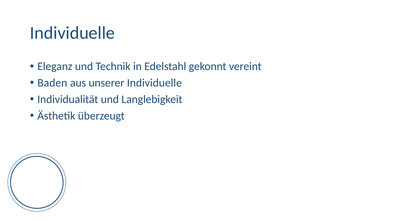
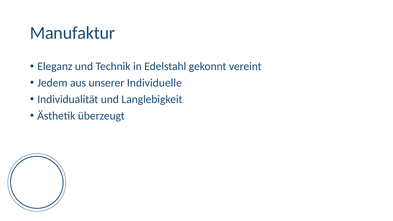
Individuelle at (72, 33): Individuelle -> Manufaktur
Baden: Baden -> Jedem
